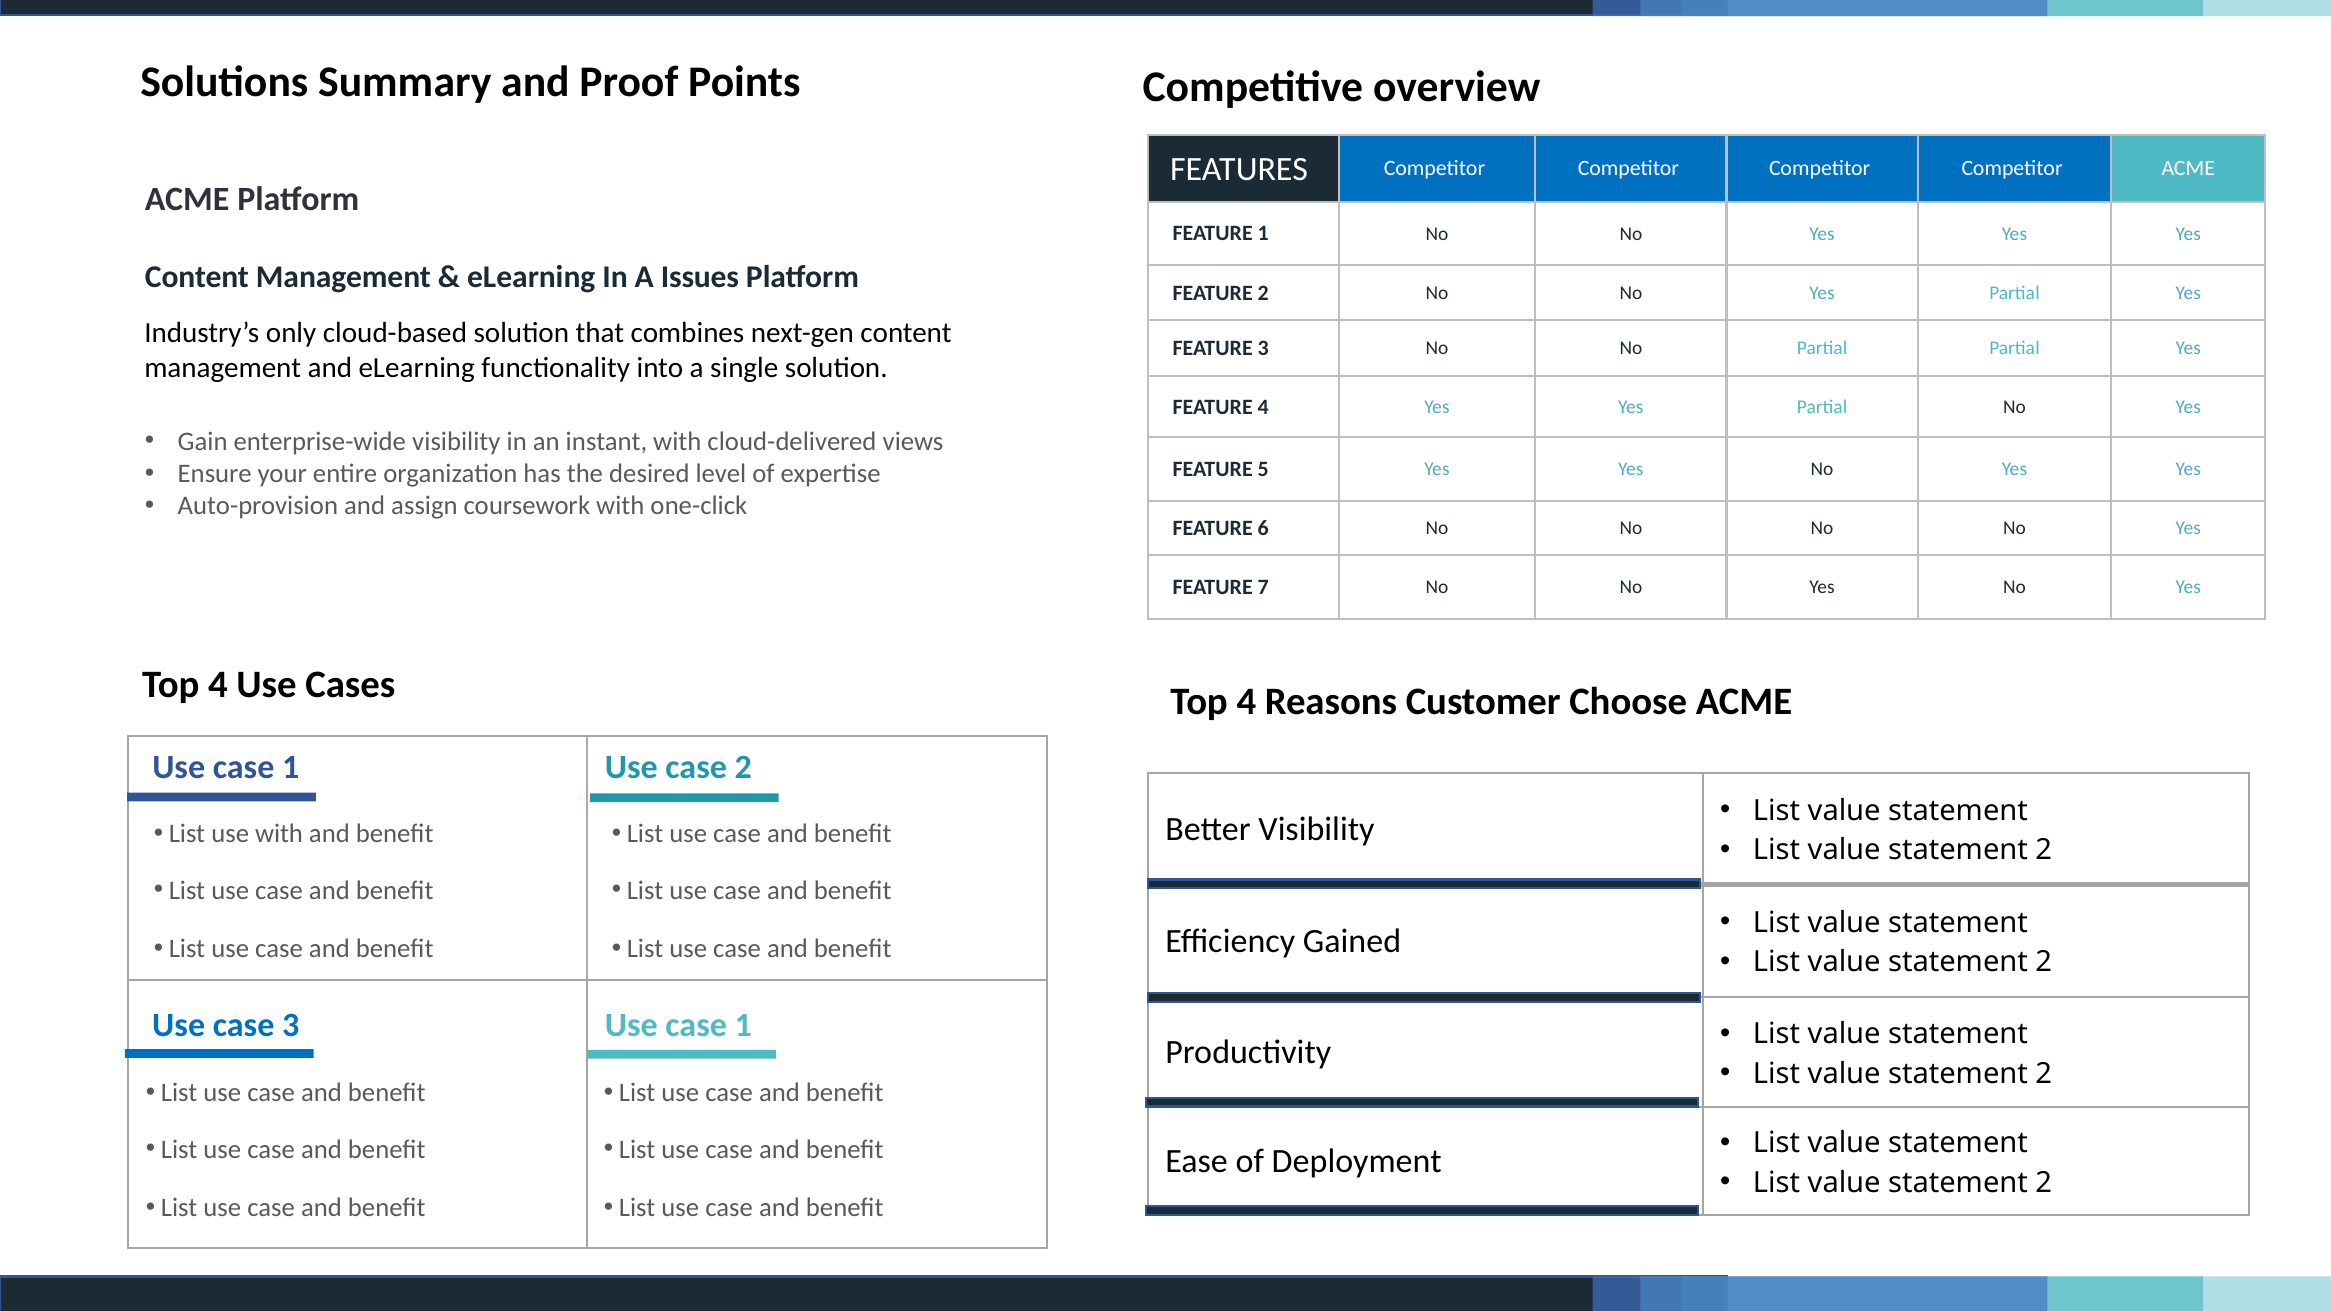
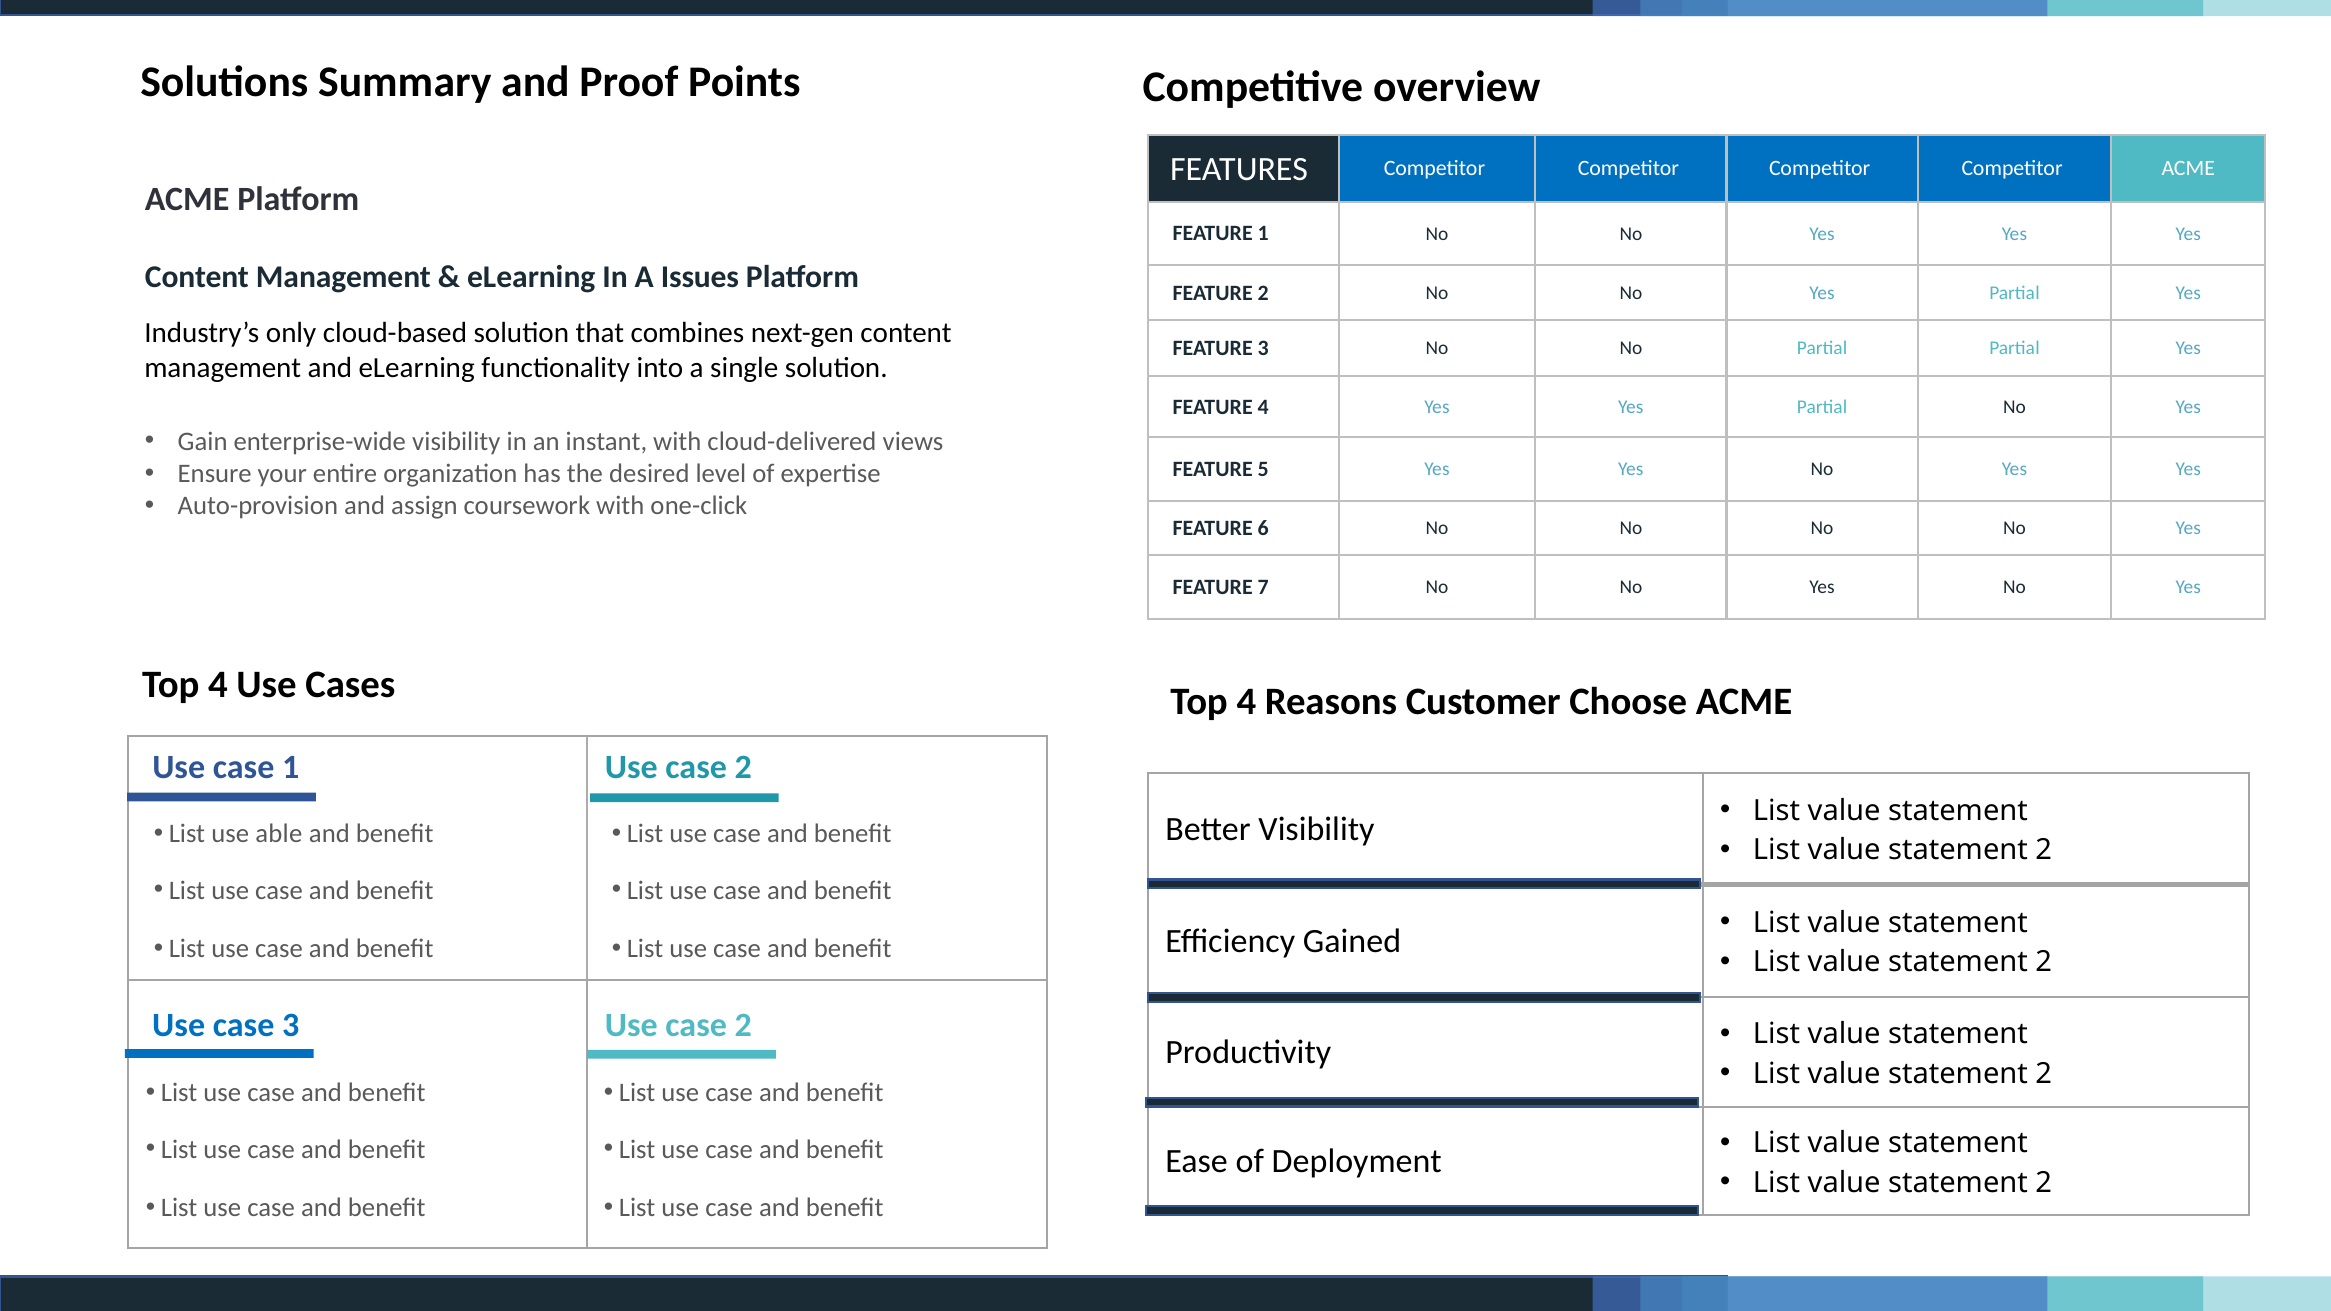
use with: with -> able
3 Use case 1: 1 -> 2
